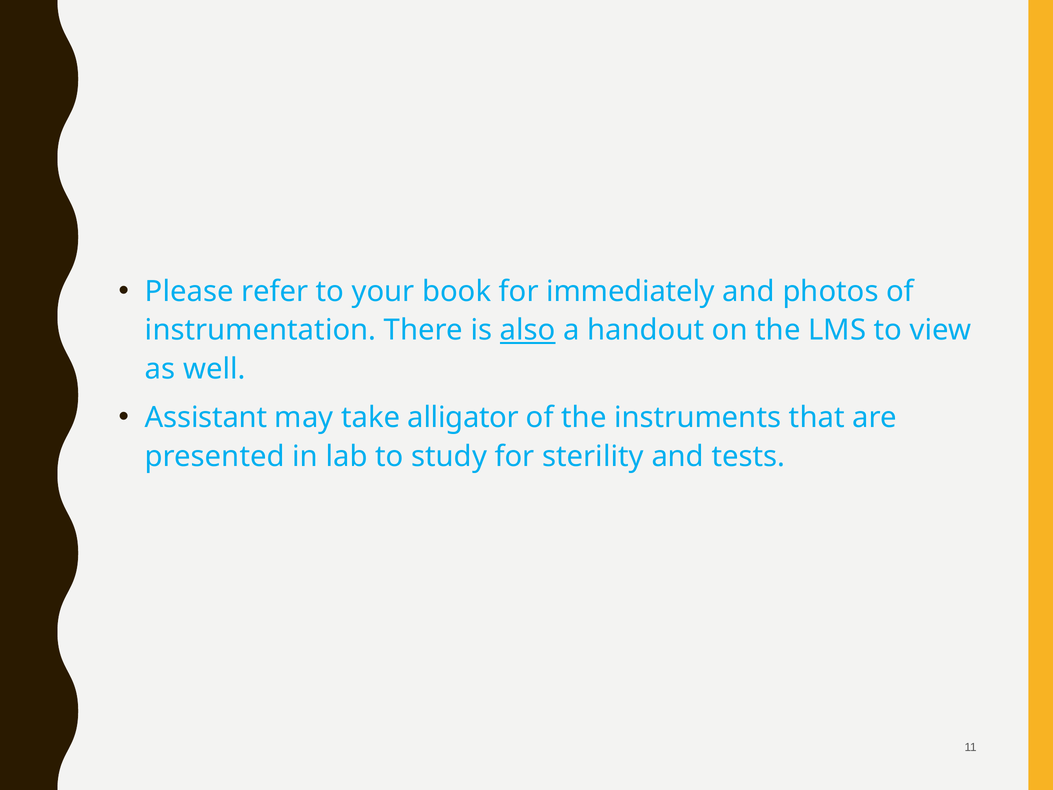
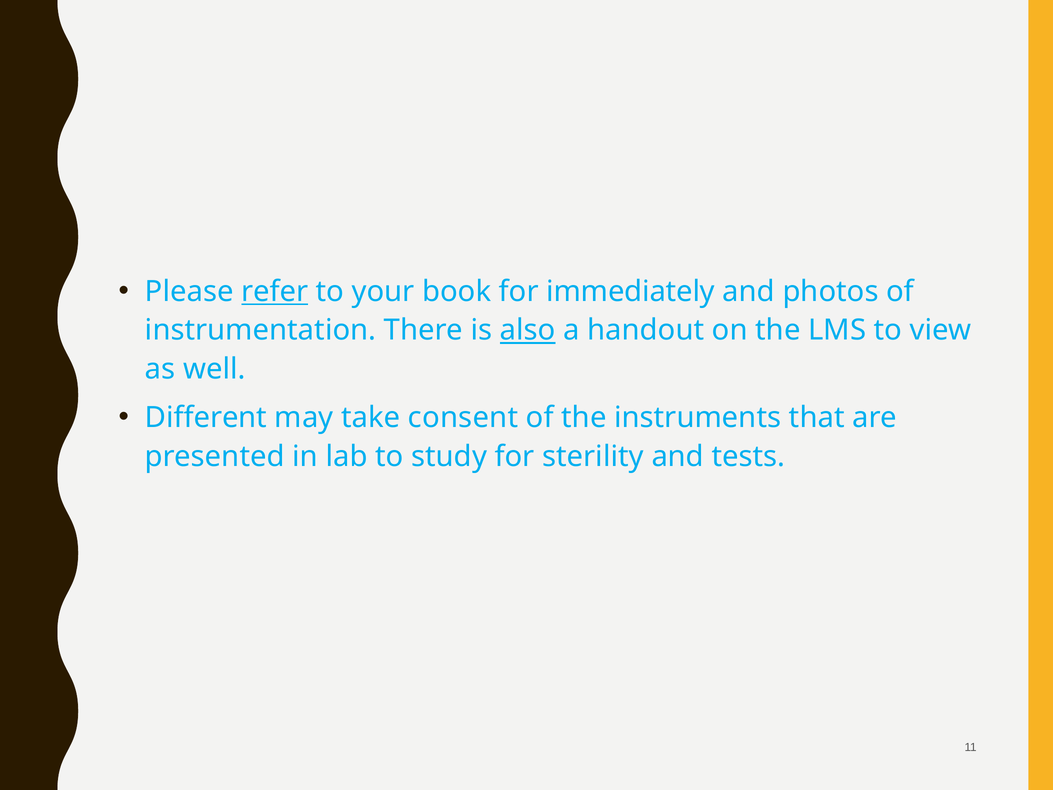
refer underline: none -> present
Assistant: Assistant -> Different
alligator: alligator -> consent
